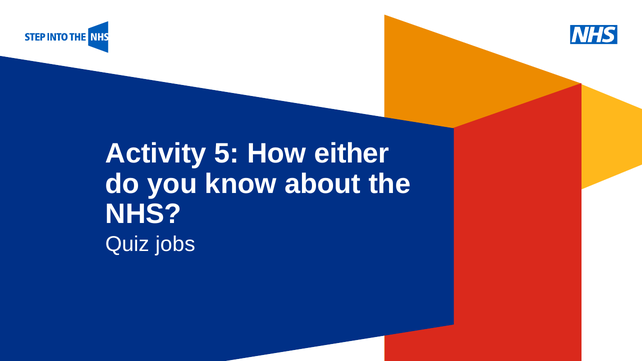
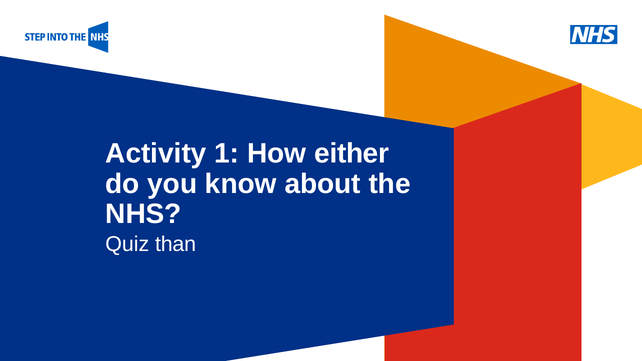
5: 5 -> 1
jobs: jobs -> than
